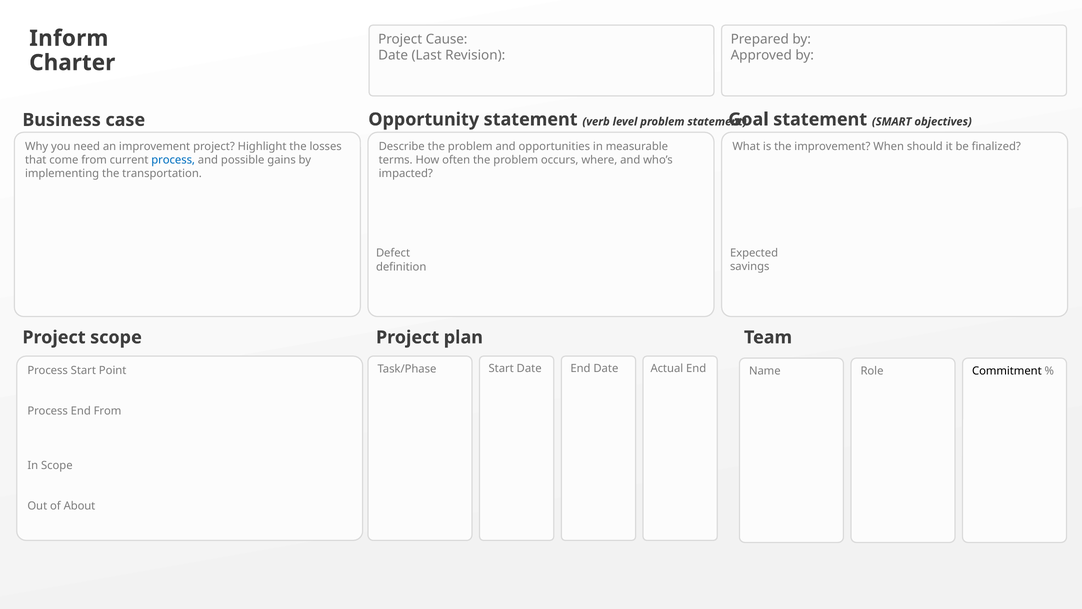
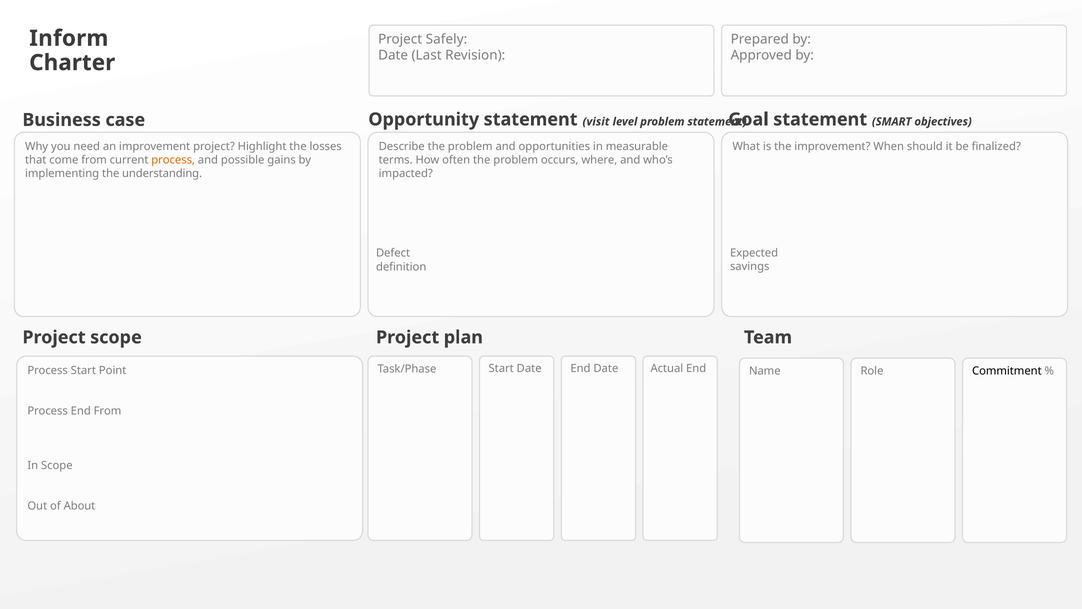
Cause: Cause -> Safely
verb: verb -> visit
process at (173, 160) colour: blue -> orange
transportation: transportation -> understanding
